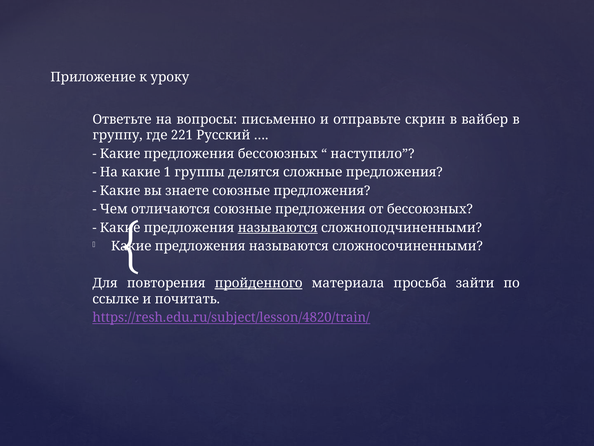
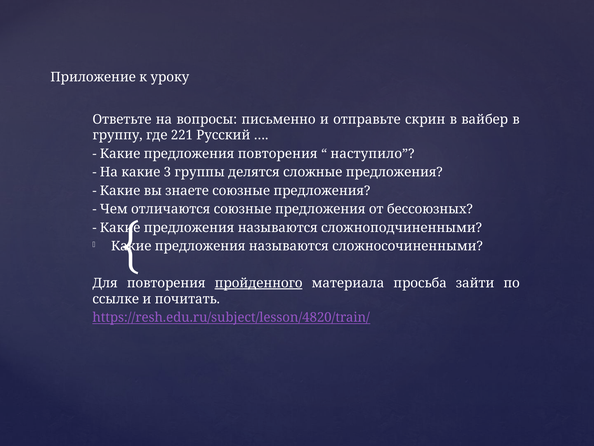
предложения бессоюзных: бессоюзных -> повторения
1: 1 -> 3
называются at (278, 227) underline: present -> none
